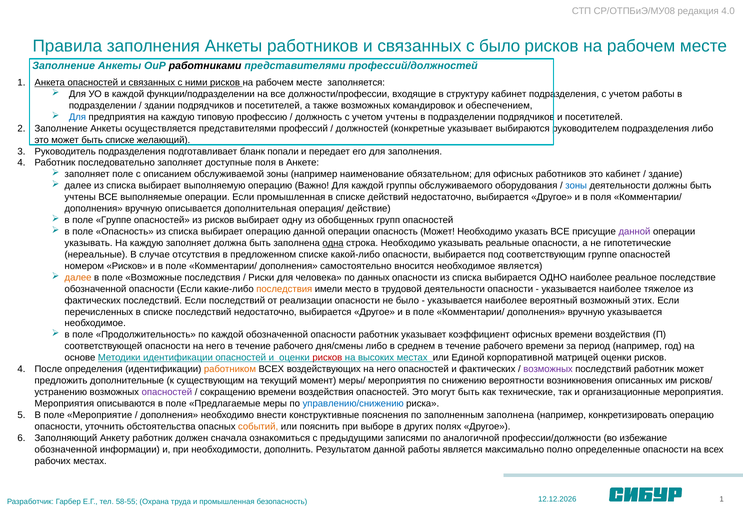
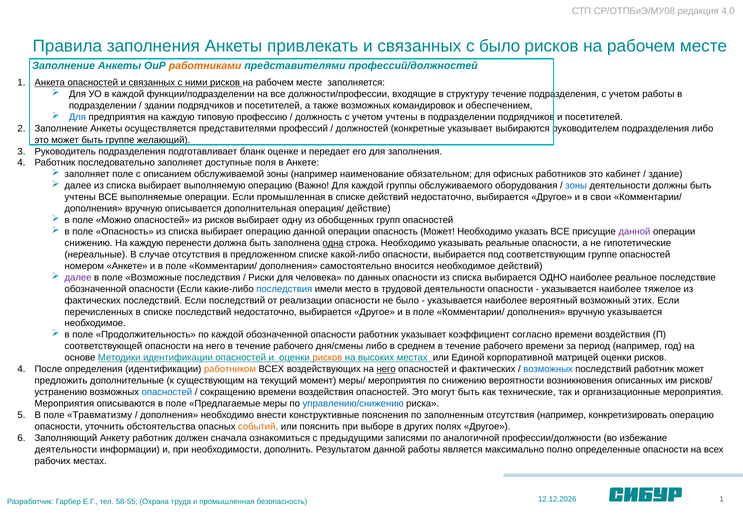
Анкеты работников: работников -> привлекать
работниками colour: black -> orange
структуру кабинет: кабинет -> течение
быть списке: списке -> группе
попали: попали -> оценке
в поля: поля -> свои
поле Группе: Группе -> Можно
указывать at (89, 243): указывать -> снижению
каждую заполняет: заполняет -> перенести
номером Рисков: Рисков -> Анкете
необходимое является: является -> действий
далее at (78, 277) colour: orange -> purple
последствия at (284, 289) colour: orange -> blue
коэффициент офисных: офисных -> согласно
рисков at (327, 357) colour: red -> orange
него at (386, 369) underline: none -> present
возможных at (548, 369) colour: purple -> blue
опасностей at (167, 392) colour: purple -> blue
Мероприятие: Мероприятие -> Травматизму
заполненным заполнена: заполнена -> отсутствия
обозначенной at (66, 449): обозначенной -> деятельности
